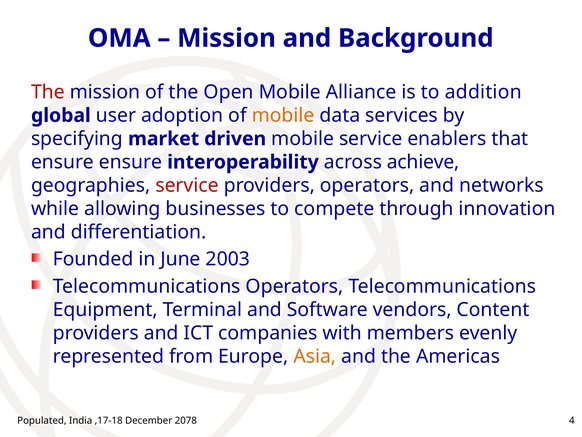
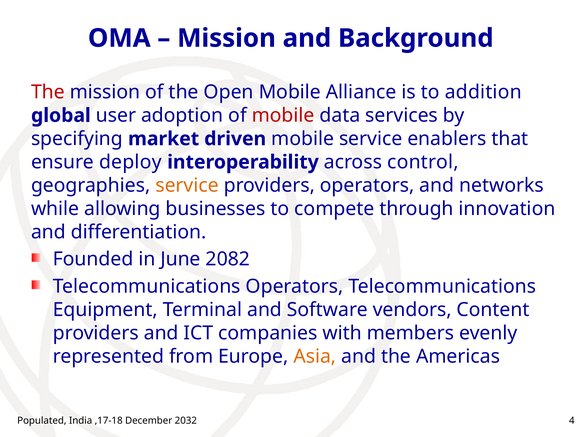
mobile at (283, 115) colour: orange -> red
ensure ensure: ensure -> deploy
achieve: achieve -> control
service at (187, 185) colour: red -> orange
2003: 2003 -> 2082
2078: 2078 -> 2032
